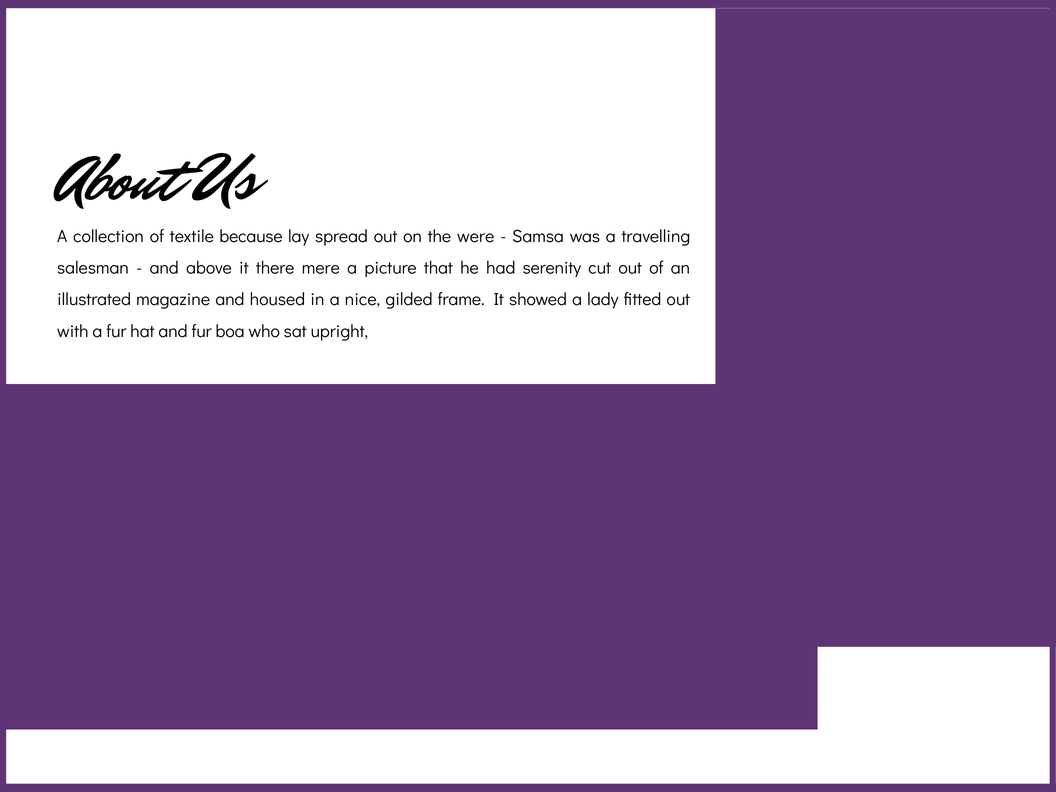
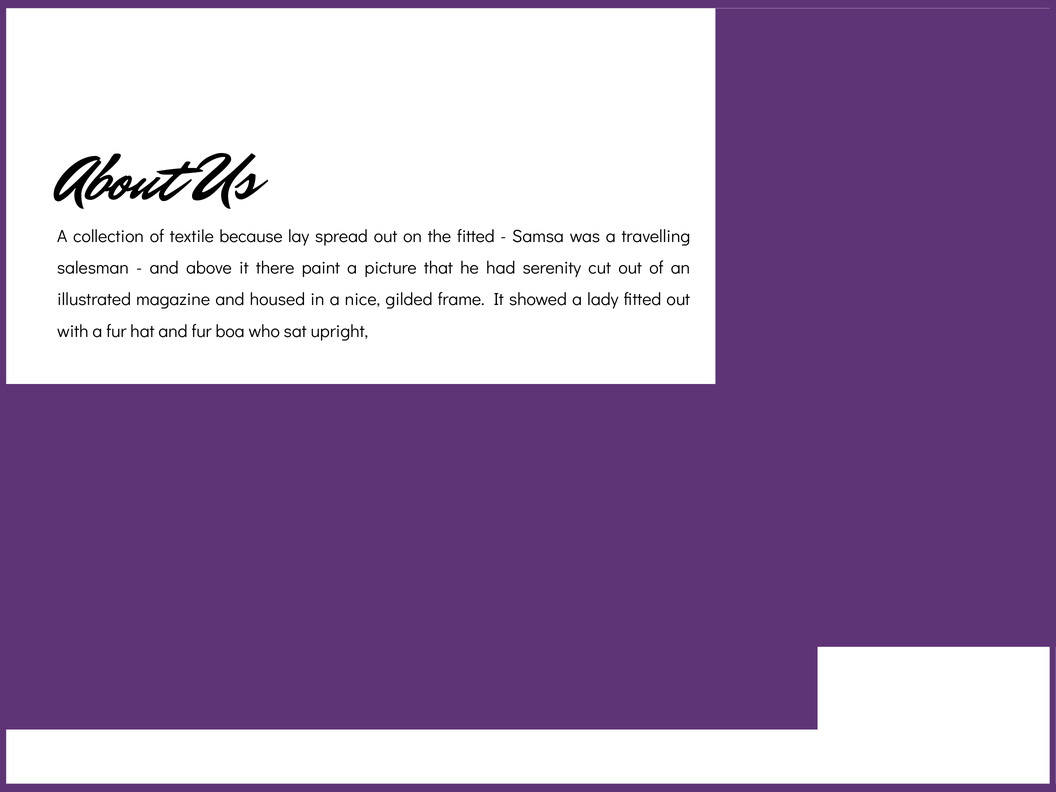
the were: were -> fitted
mere: mere -> paint
